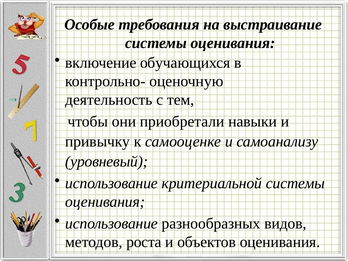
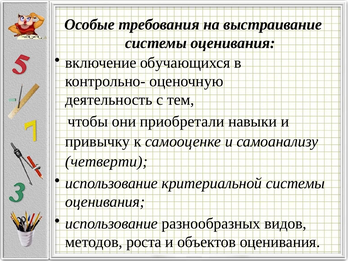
уровневый: уровневый -> четверти
